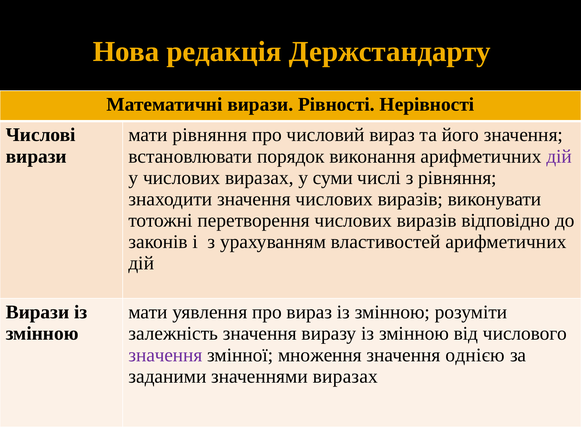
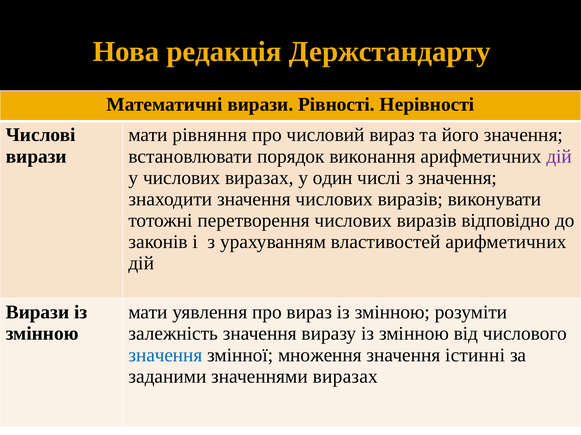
суми: суми -> один
з рівняння: рівняння -> значення
значення at (165, 356) colour: purple -> blue
однією: однією -> істинні
